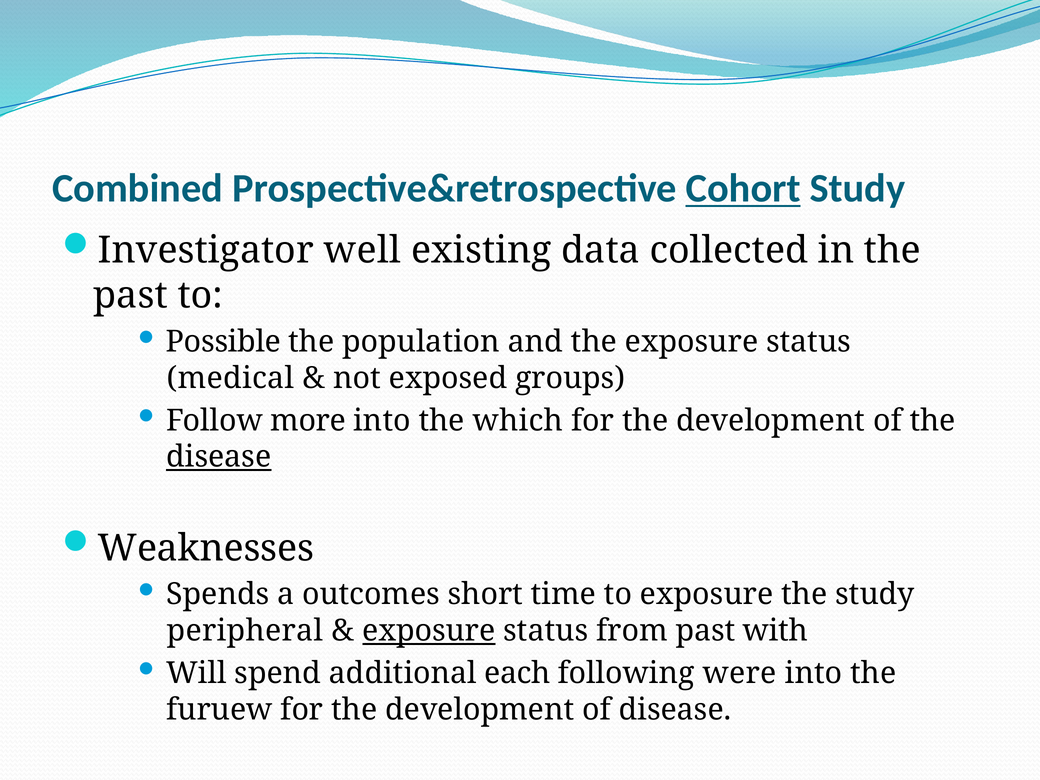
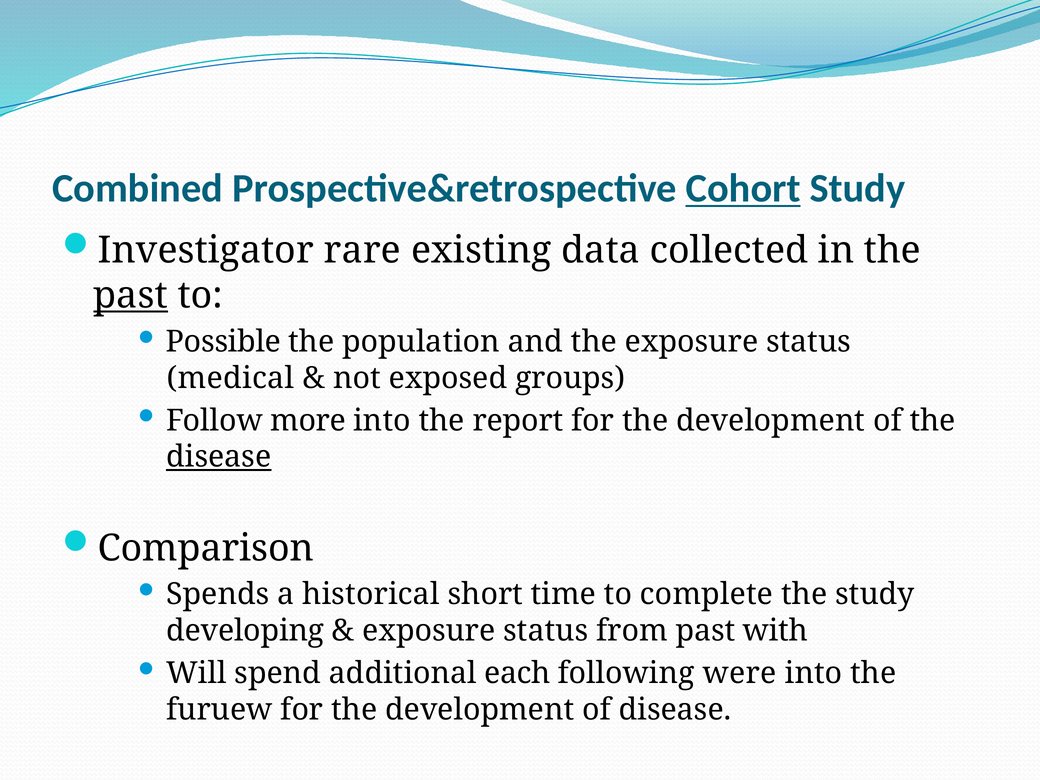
well: well -> rare
past at (131, 295) underline: none -> present
which: which -> report
Weaknesses: Weaknesses -> Comparison
outcomes: outcomes -> historical
to exposure: exposure -> complete
peripheral: peripheral -> developing
exposure at (429, 631) underline: present -> none
